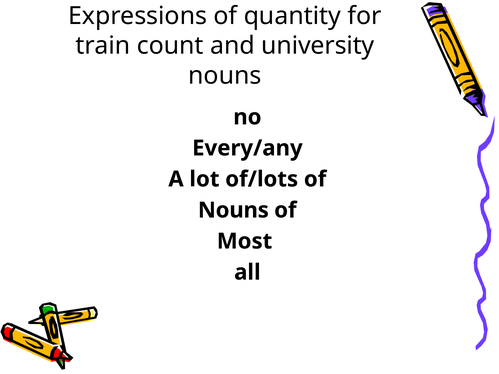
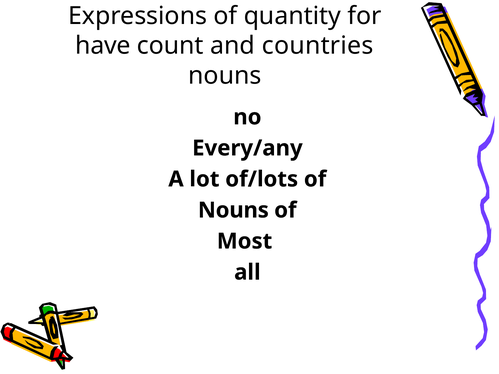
train: train -> have
university: university -> countries
